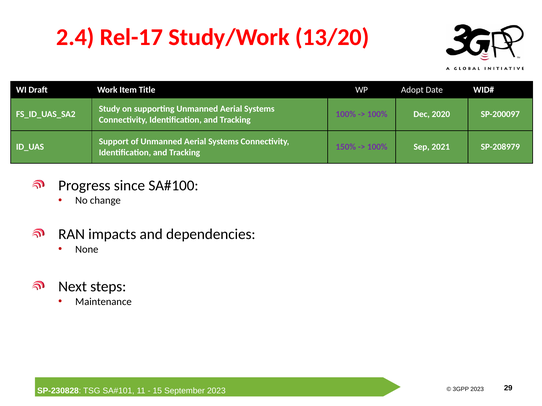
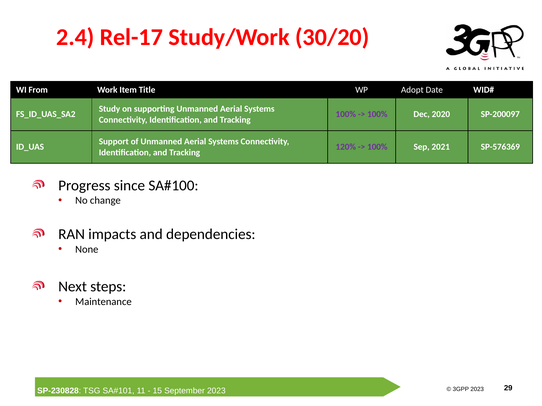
13/20: 13/20 -> 30/20
Draft: Draft -> From
150%: 150% -> 120%
SP-208979: SP-208979 -> SP-576369
